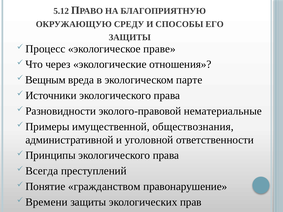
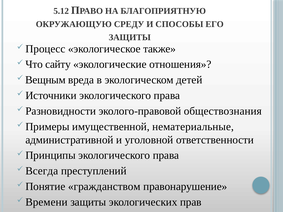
праве: праве -> также
через: через -> сайту
парте: парте -> детей
нематериальные: нематериальные -> обществознания
обществознания: обществознания -> нематериальные
